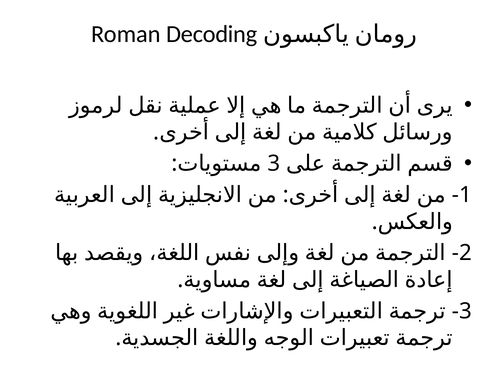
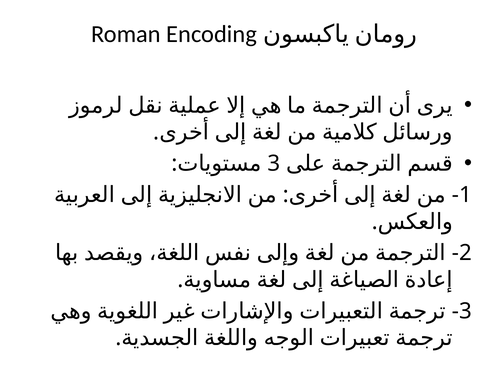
Decoding: Decoding -> Encoding
